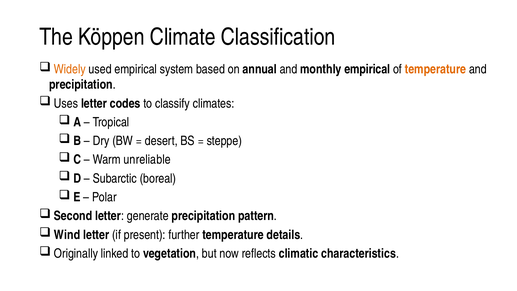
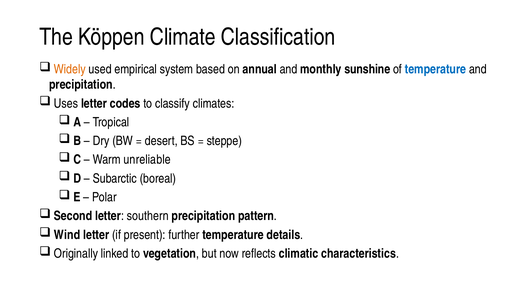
monthly empirical: empirical -> sunshine
temperature at (435, 69) colour: orange -> blue
generate: generate -> southern
